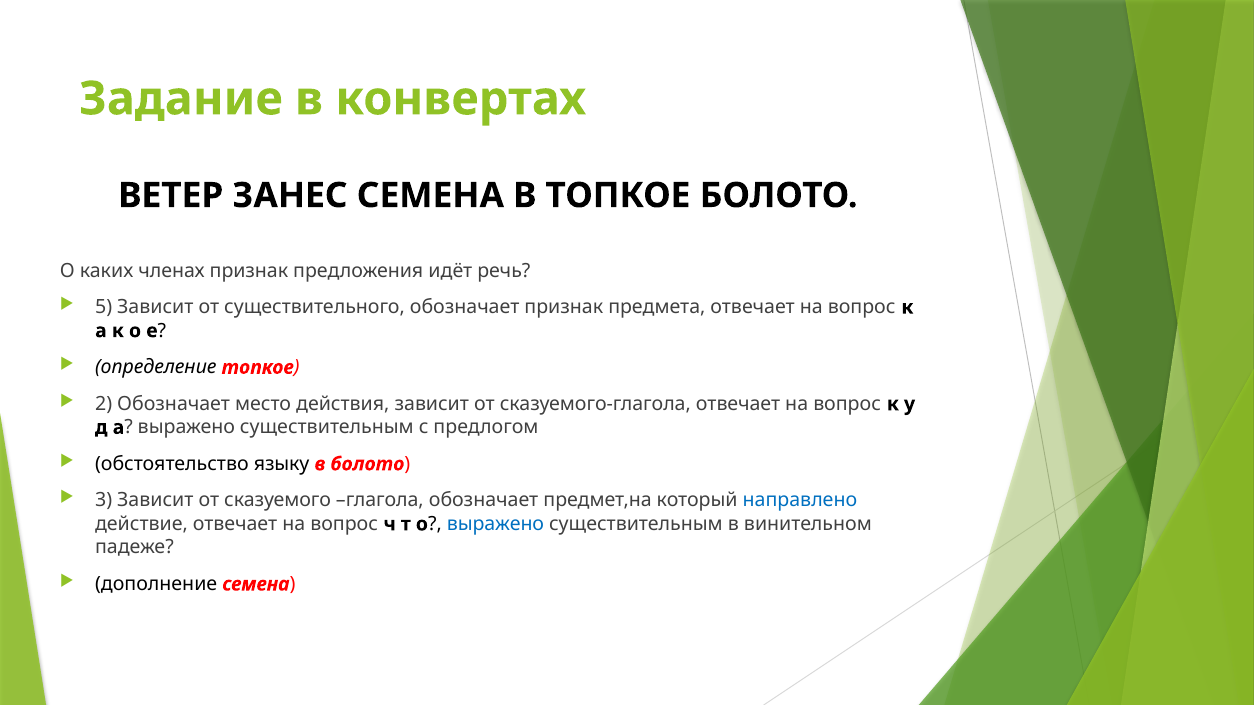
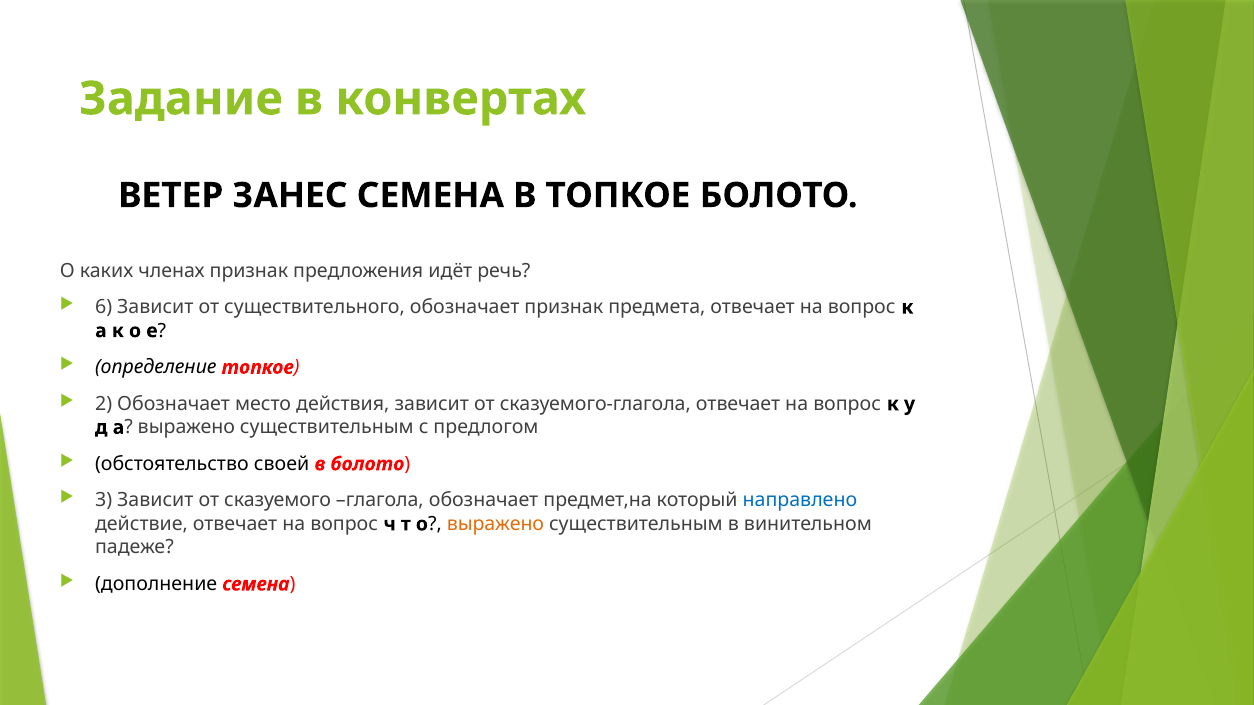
5: 5 -> 6
языку: языку -> своей
выражено at (496, 524) colour: blue -> orange
